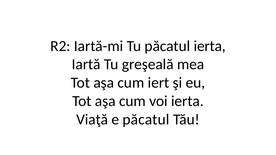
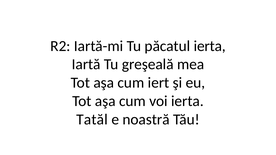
Viaţă: Viaţă -> Tatăl
e păcatul: păcatul -> noastră
